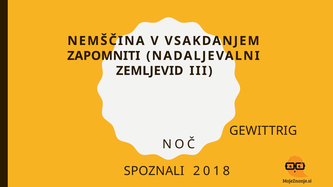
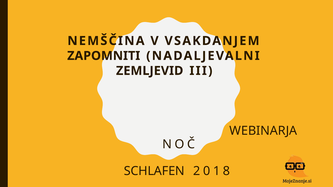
GEWITTRIG: GEWITTRIG -> WEBINARJA
SPOZNALI: SPOZNALI -> SCHLAFEN
